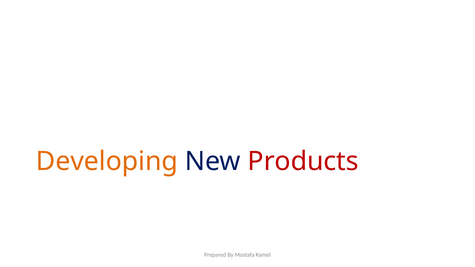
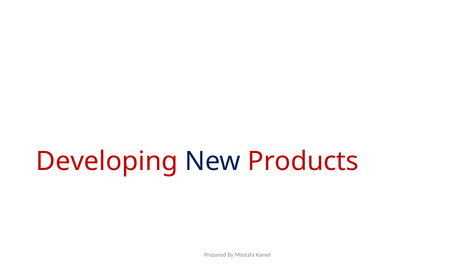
Developing colour: orange -> red
